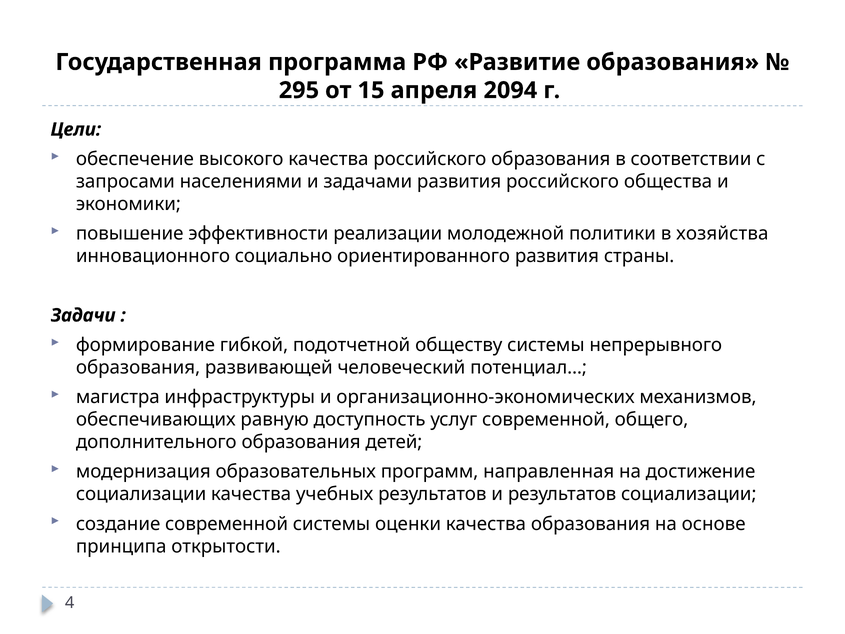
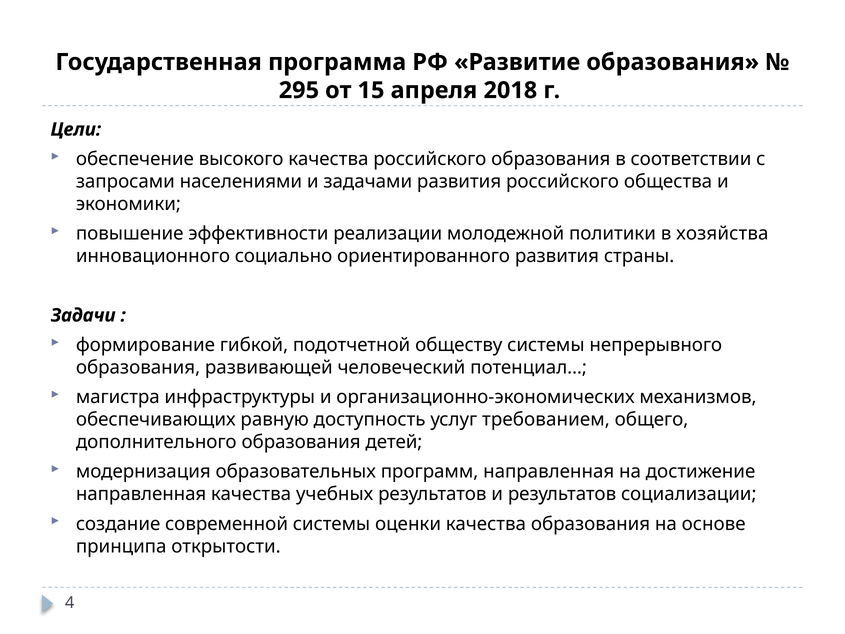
2094: 2094 -> 2018
услуг современной: современной -> требованием
социализации at (141, 494): социализации -> направленная
